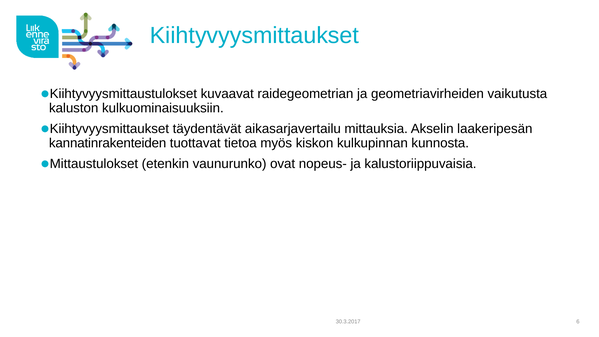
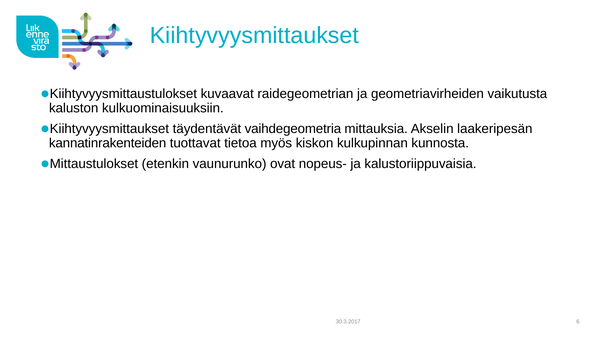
aikasarjavertailu: aikasarjavertailu -> vaihdegeometria
